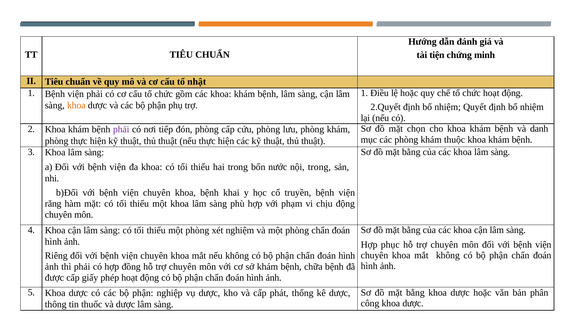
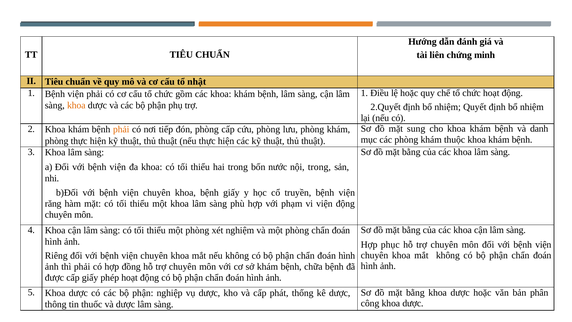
tiện: tiện -> liên
chọn: chọn -> sung
phải at (121, 129) colour: purple -> orange
bệnh khai: khai -> giấy
vi chịu: chịu -> viện
